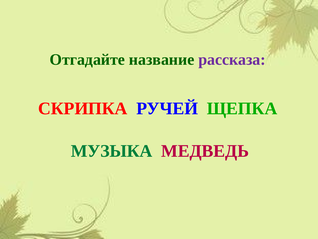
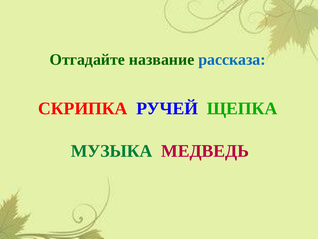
рассказа colour: purple -> blue
